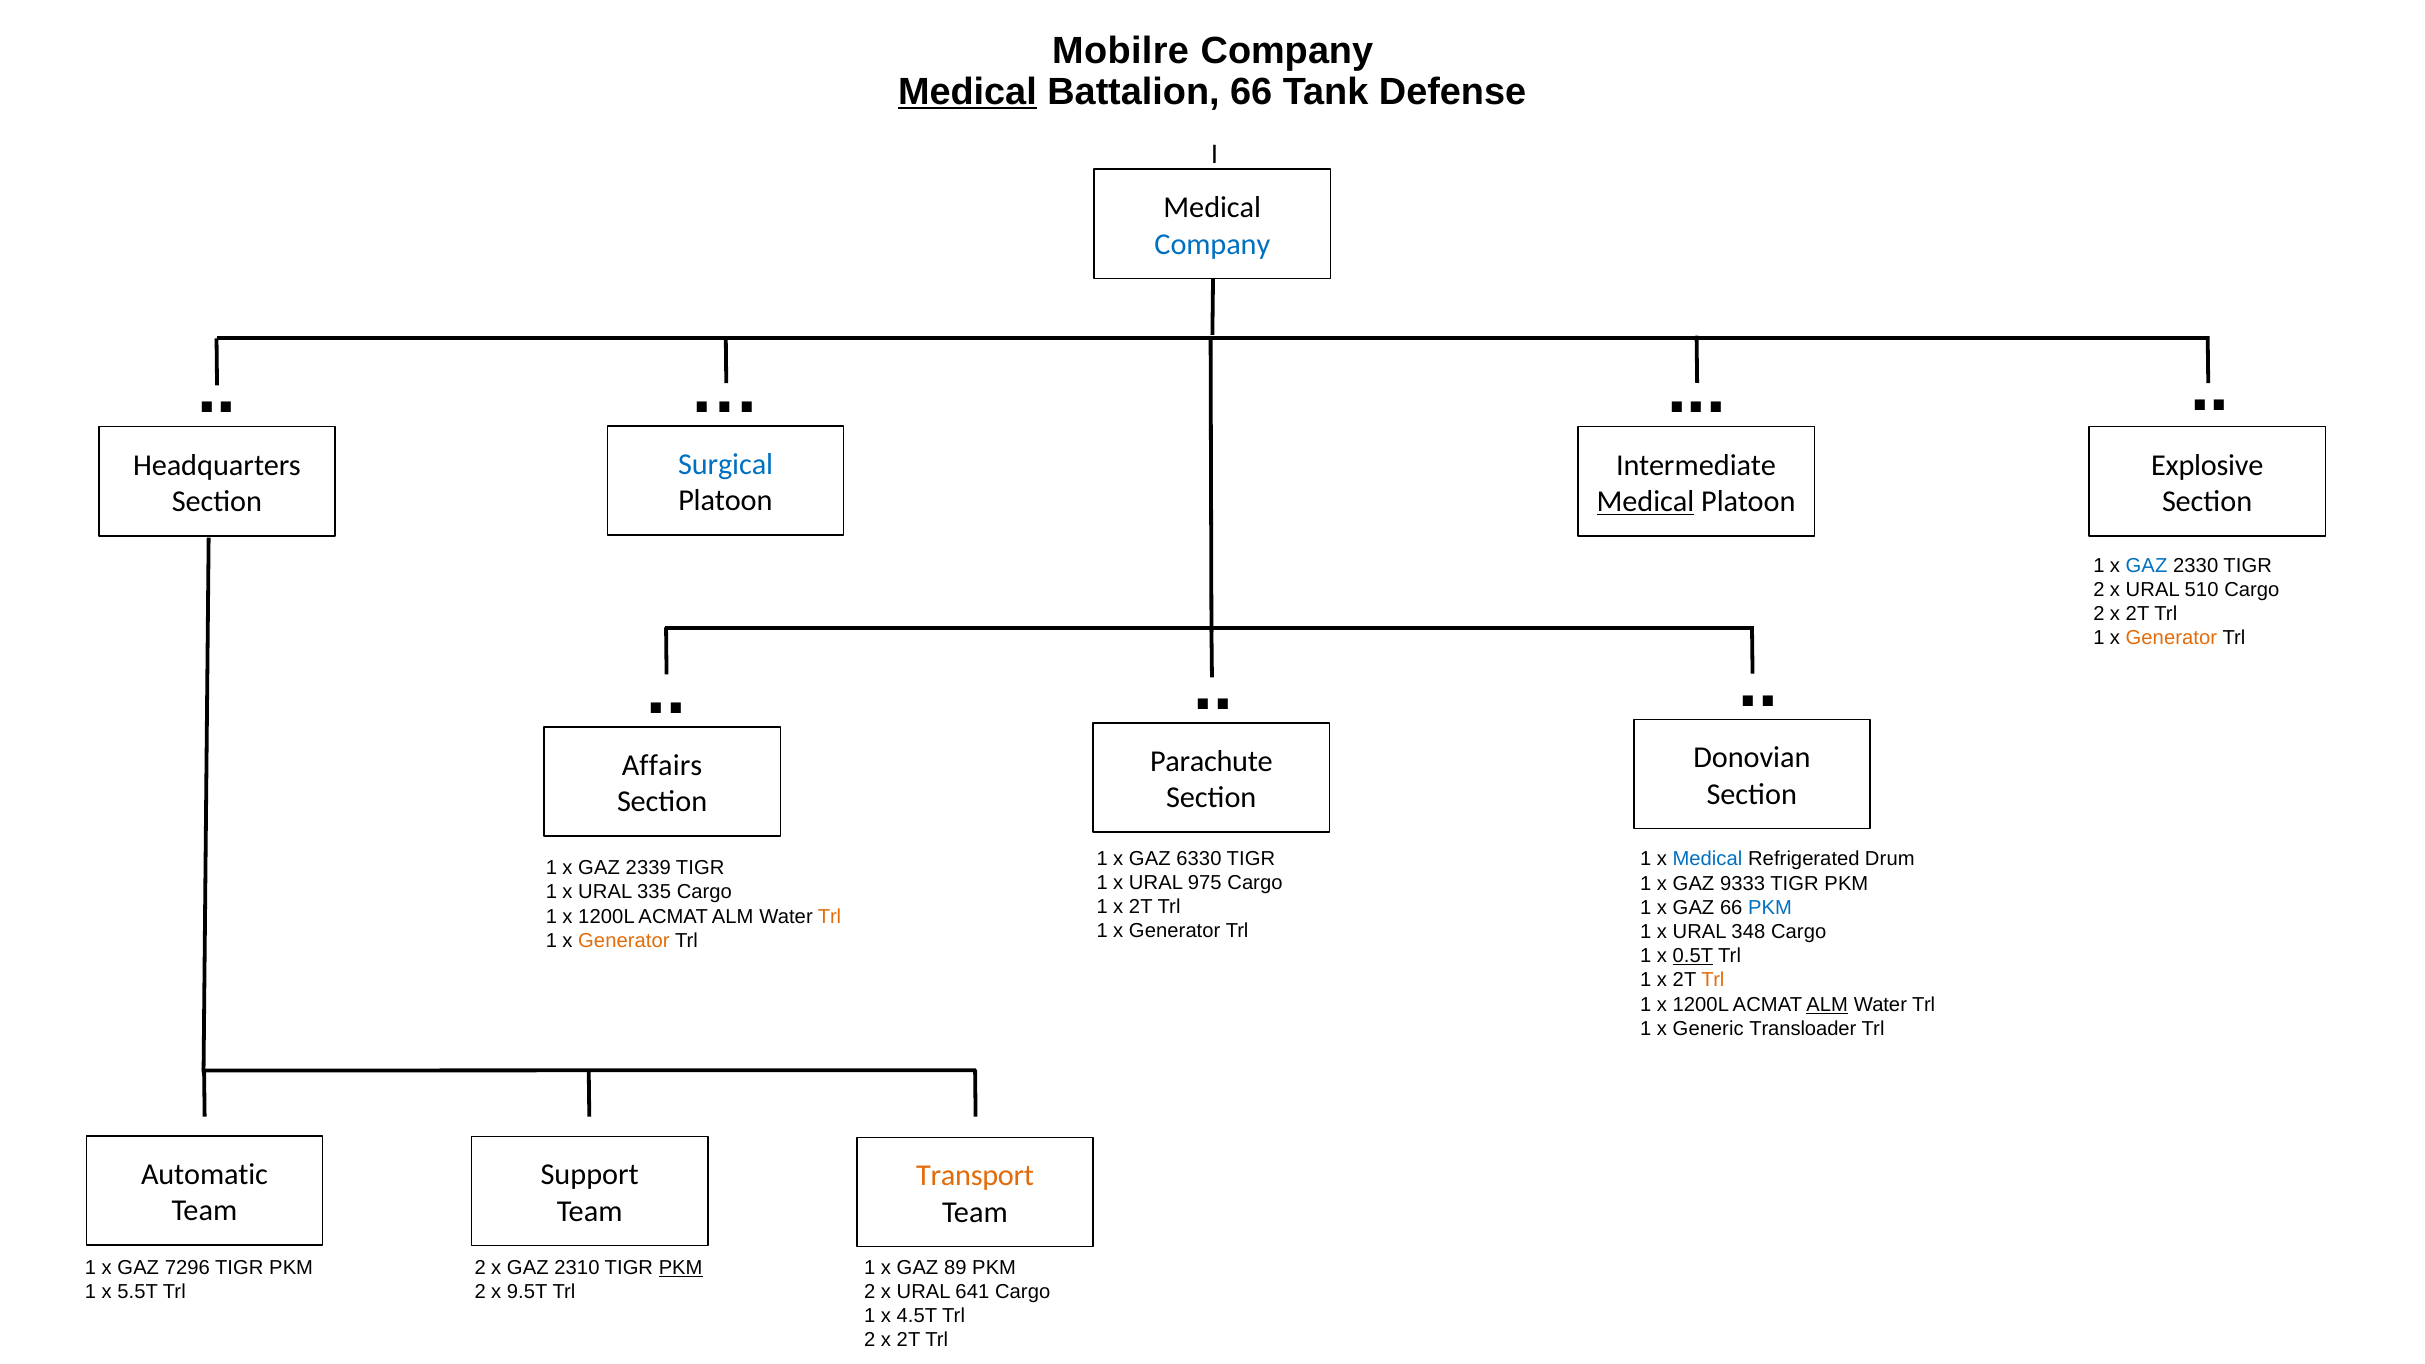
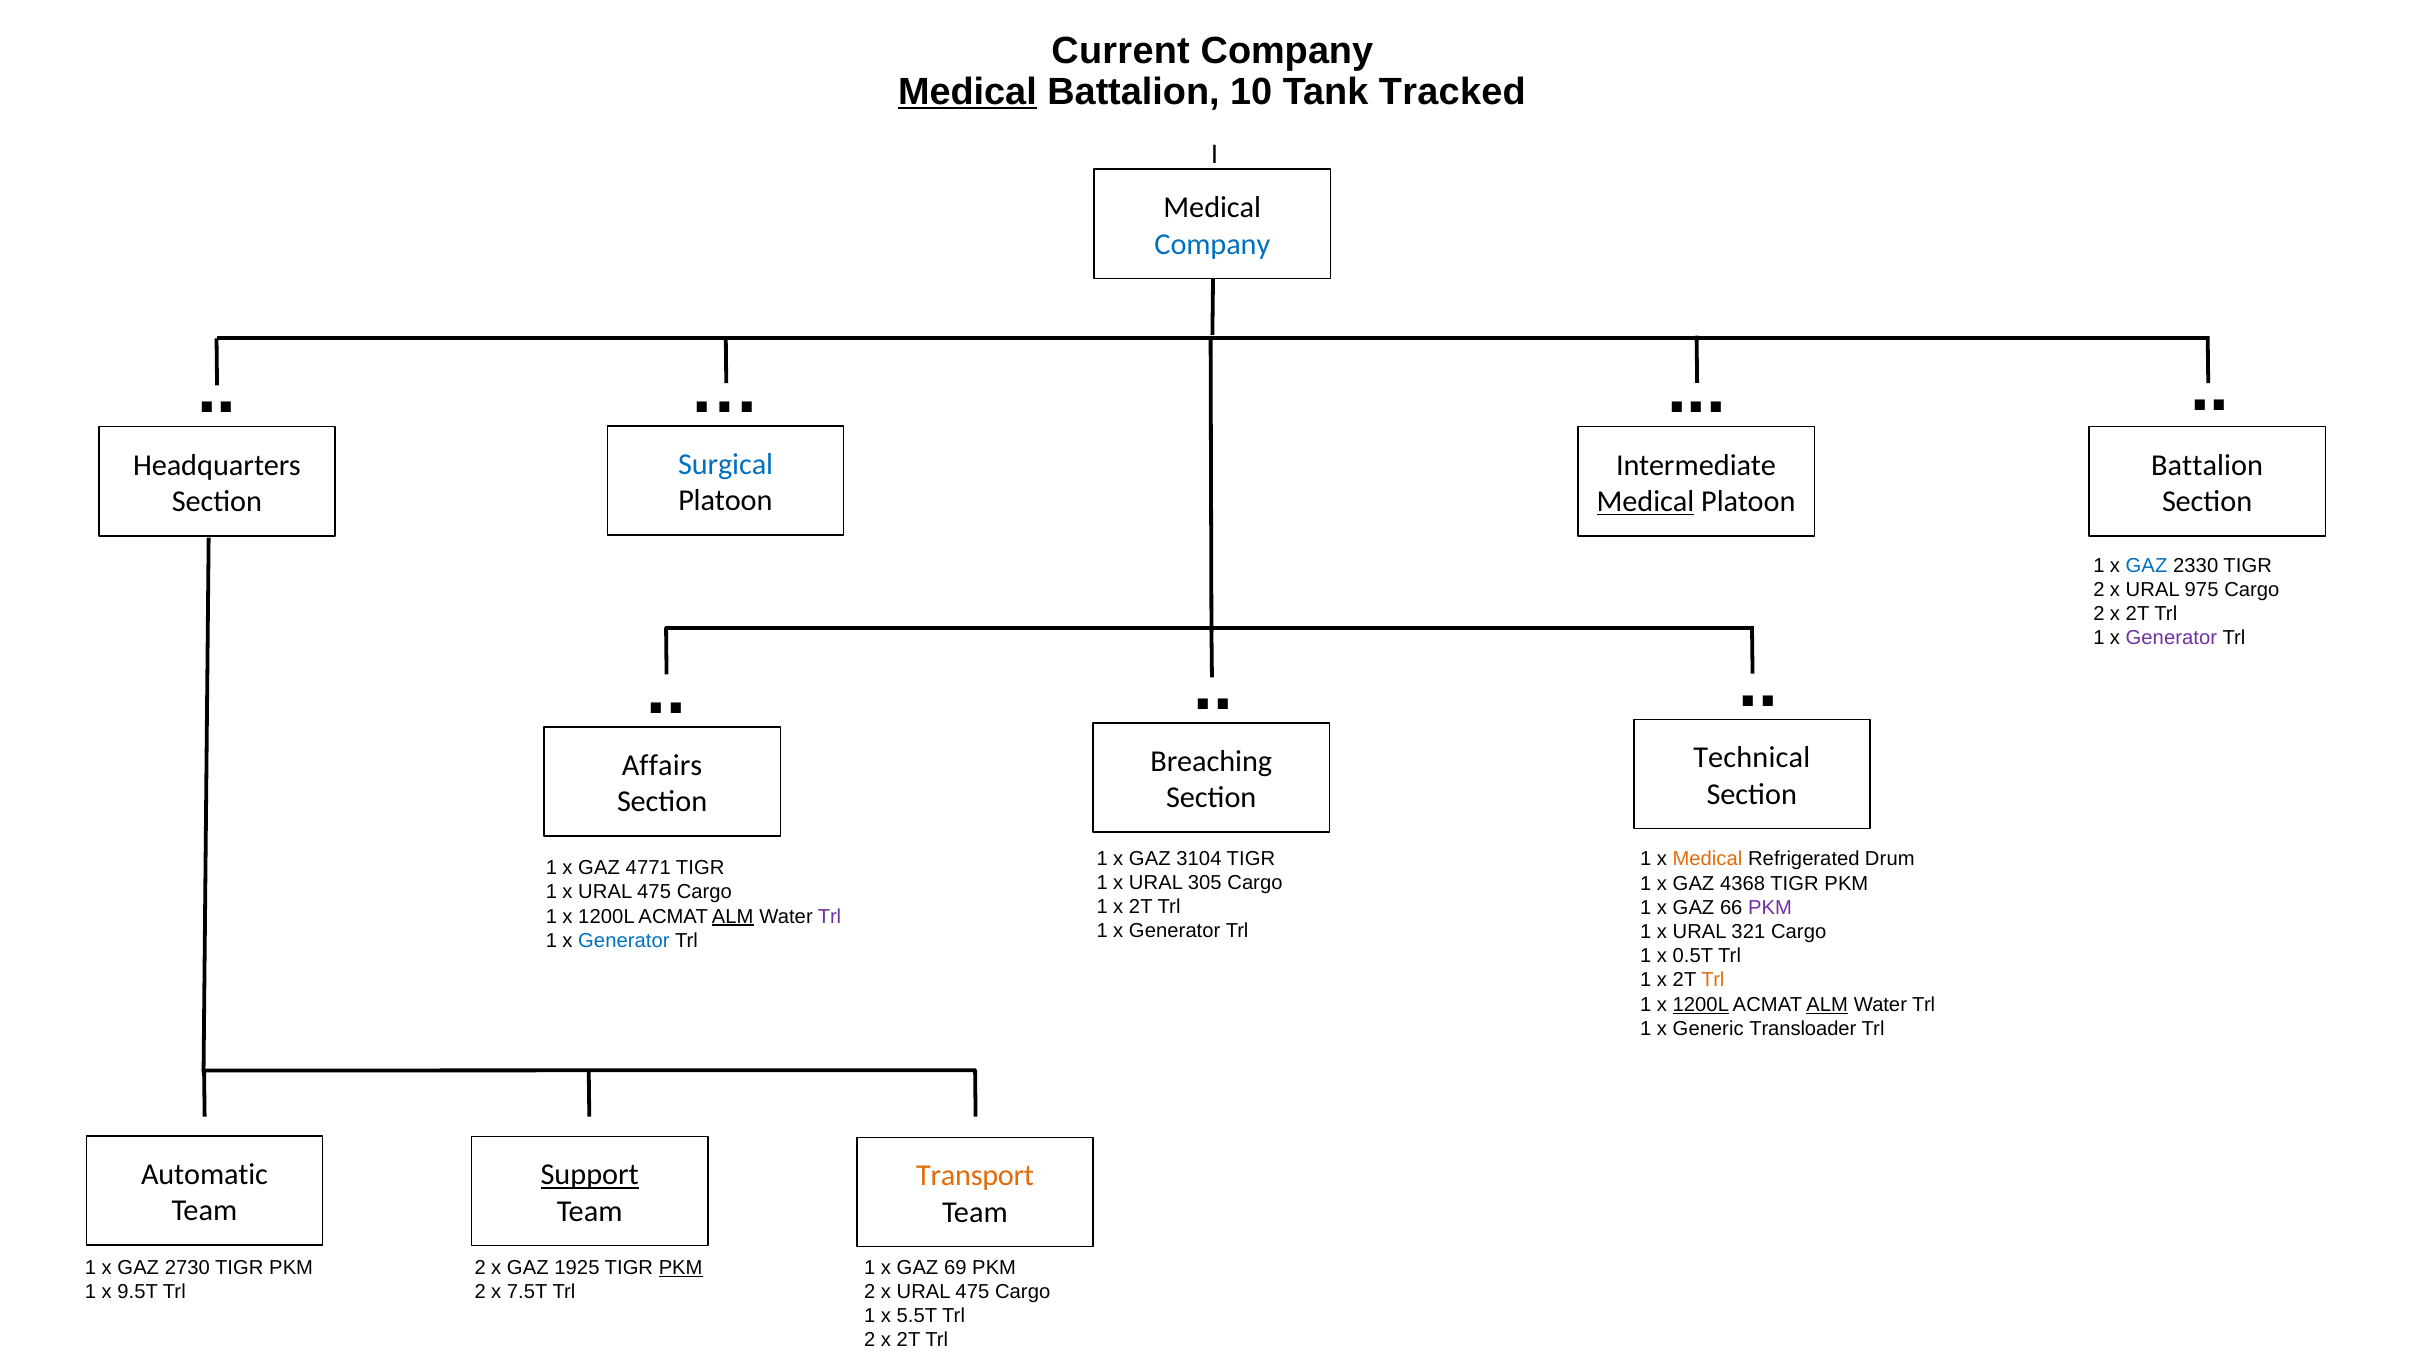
Mobilre: Mobilre -> Current
Battalion 66: 66 -> 10
Defense: Defense -> Tracked
Explosive at (2207, 465): Explosive -> Battalion
510: 510 -> 975
Generator at (2171, 638) colour: orange -> purple
Donovian: Donovian -> Technical
Parachute: Parachute -> Breaching
6330: 6330 -> 3104
Medical at (1707, 859) colour: blue -> orange
2339: 2339 -> 4771
975: 975 -> 305
9333: 9333 -> 4368
1 x URAL 335: 335 -> 475
PKM at (1770, 908) colour: blue -> purple
ALM at (733, 916) underline: none -> present
Trl at (829, 916) colour: orange -> purple
348: 348 -> 321
Generator at (624, 941) colour: orange -> blue
0.5T underline: present -> none
1200L at (1701, 1005) underline: none -> present
Support underline: none -> present
7296: 7296 -> 2730
2310: 2310 -> 1925
89: 89 -> 69
5.5T: 5.5T -> 9.5T
9.5T: 9.5T -> 7.5T
2 x URAL 641: 641 -> 475
4.5T: 4.5T -> 5.5T
